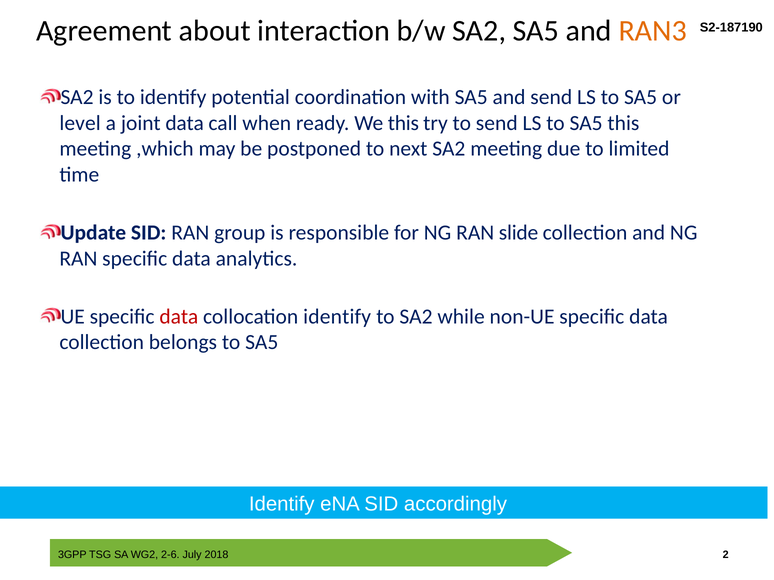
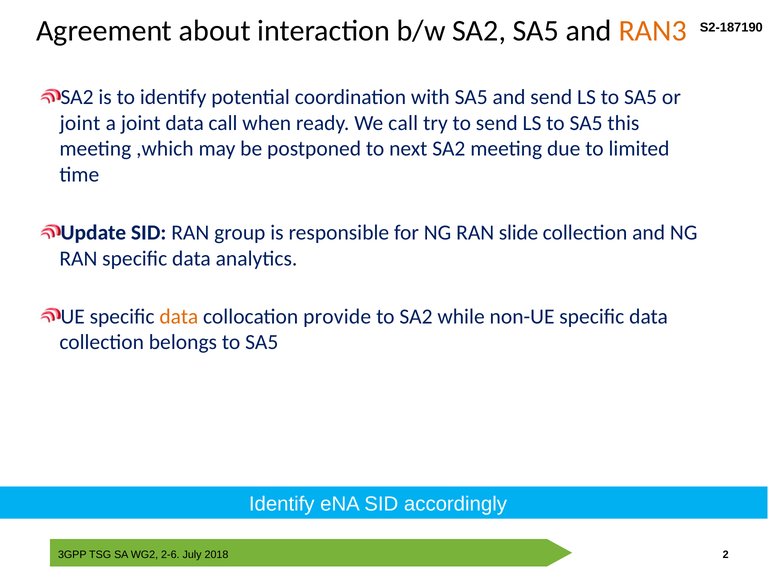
level at (80, 123): level -> joint
We this: this -> call
data at (179, 317) colour: red -> orange
collocation identify: identify -> provide
